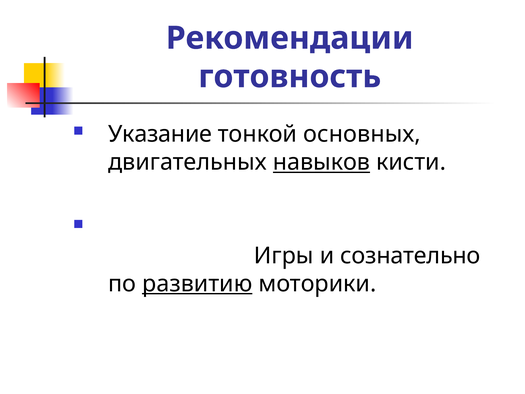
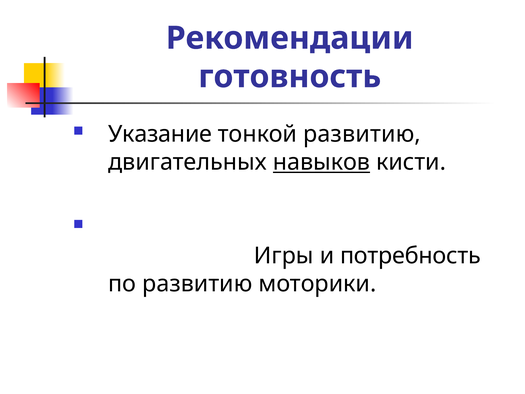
тонкой основных: основных -> развитию
сознательно: сознательно -> потребность
развитию at (197, 283) underline: present -> none
